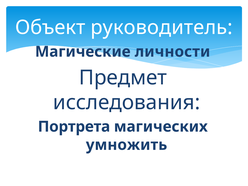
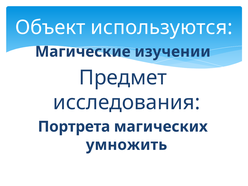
руководитель: руководитель -> используются
личности: личности -> изучении
